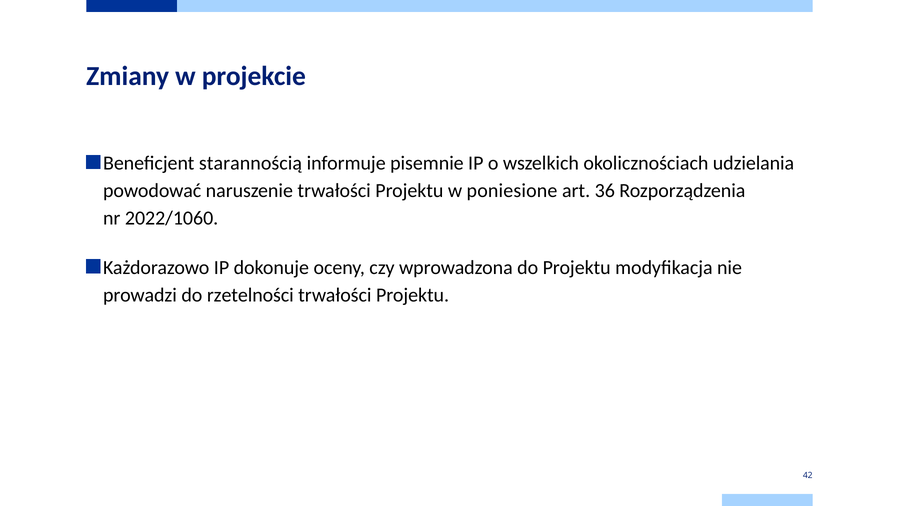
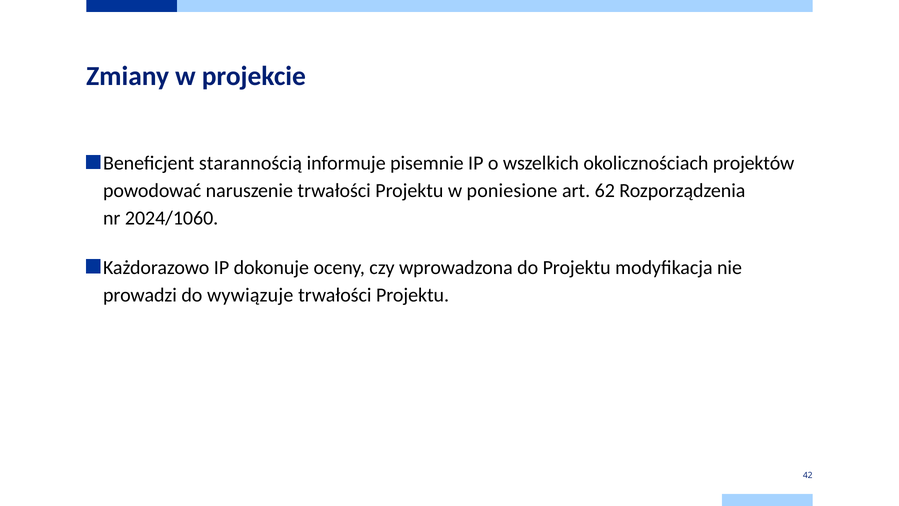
udzielania: udzielania -> projektów
36: 36 -> 62
2022/1060: 2022/1060 -> 2024/1060
rzetelności: rzetelności -> wywiązuje
